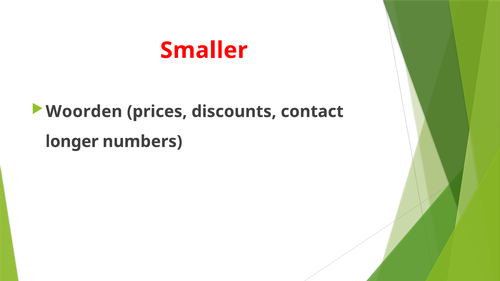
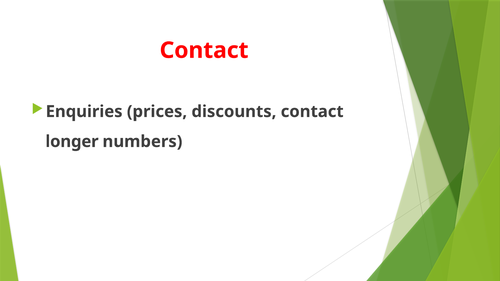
Smaller at (204, 50): Smaller -> Contact
Woorden: Woorden -> Enquiries
